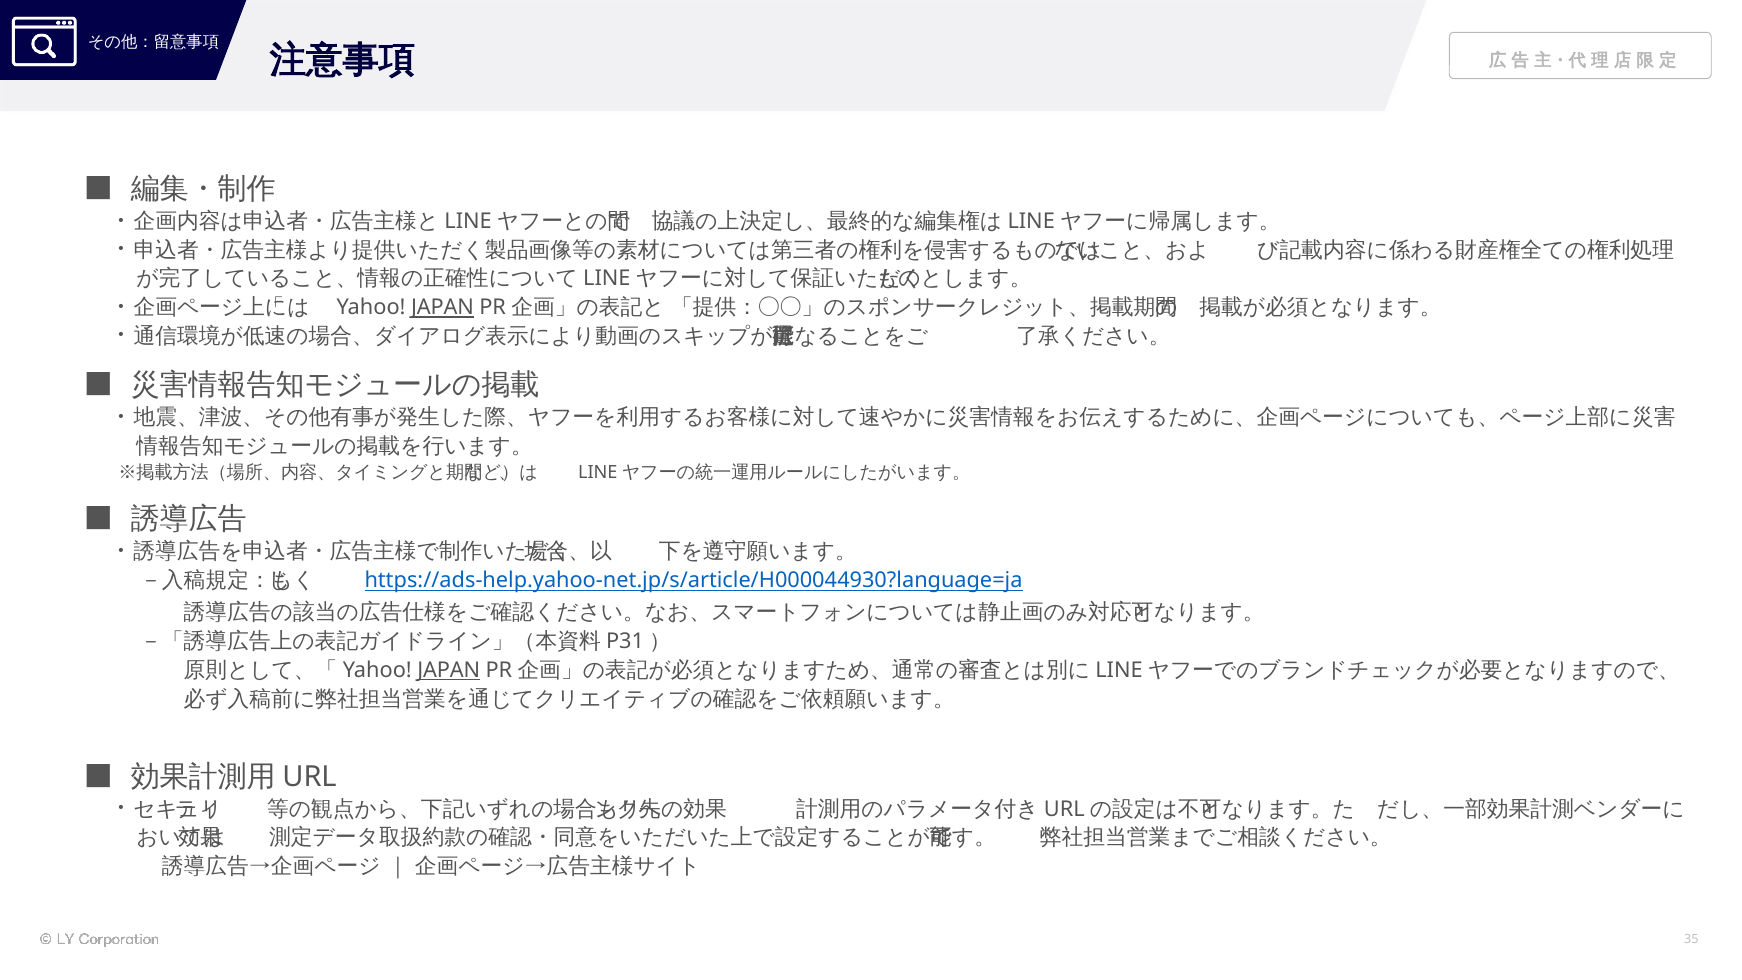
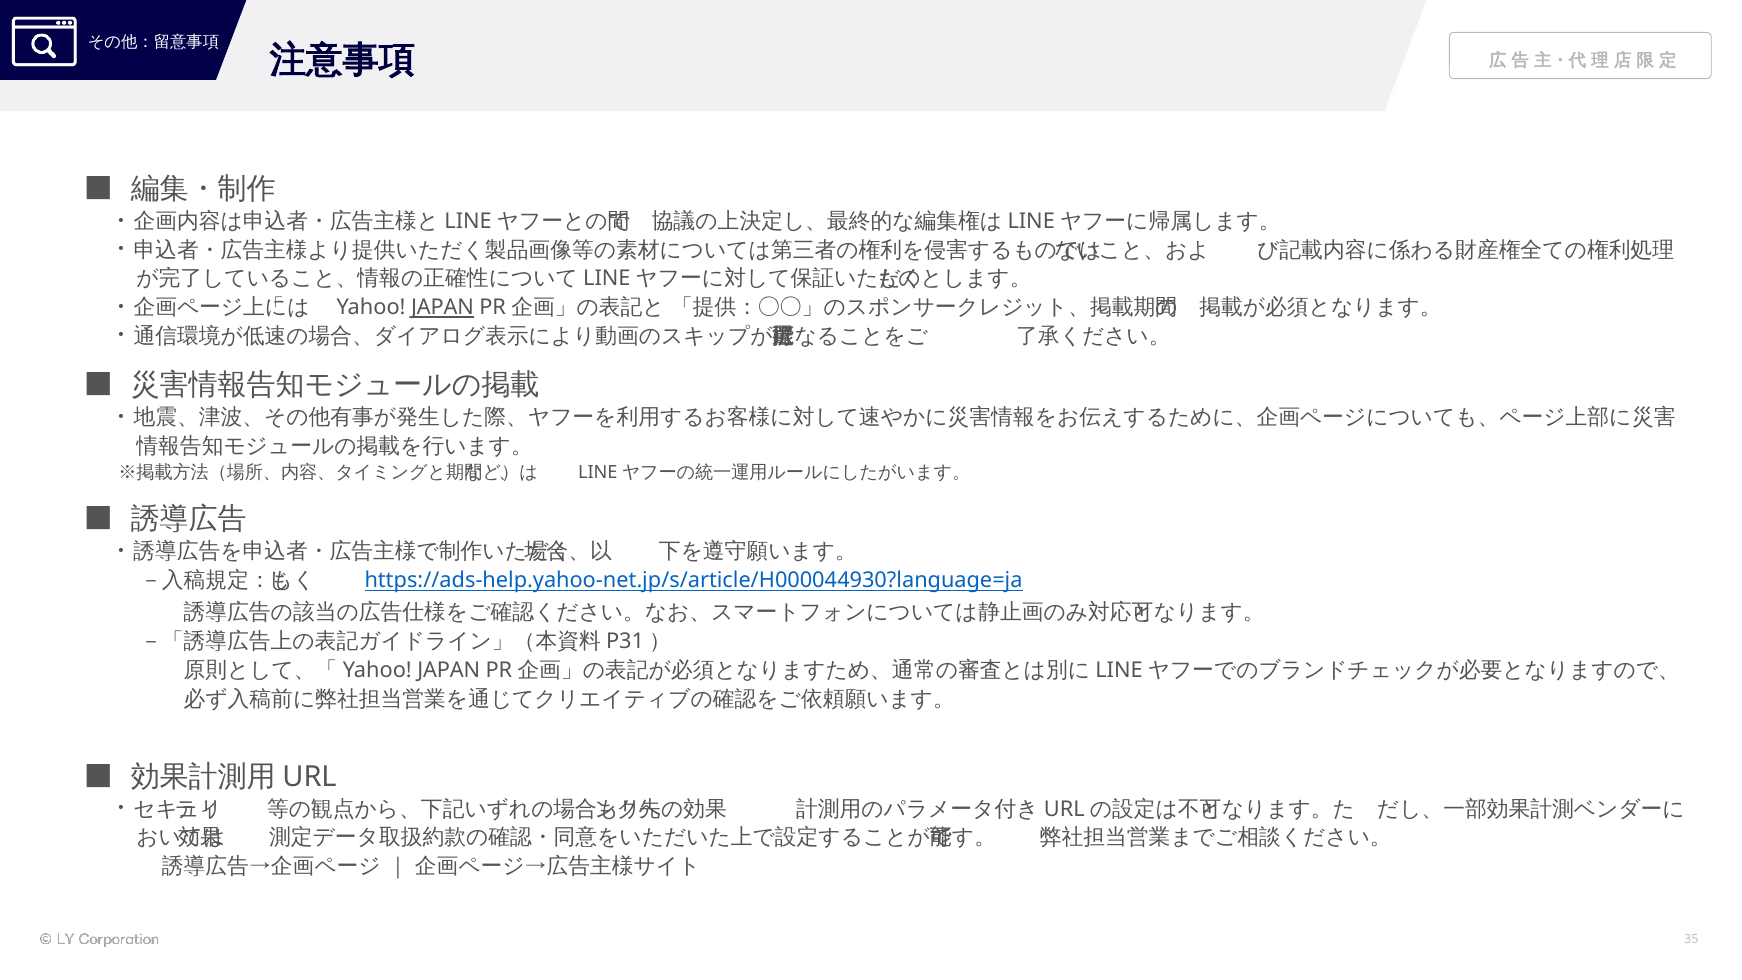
JAPAN at (449, 670) underline: present -> none
